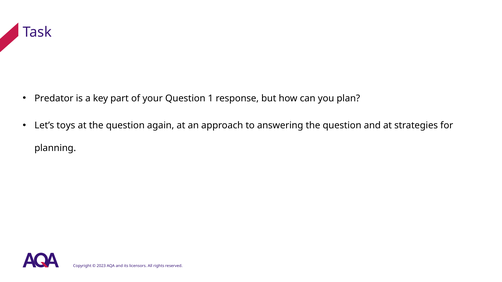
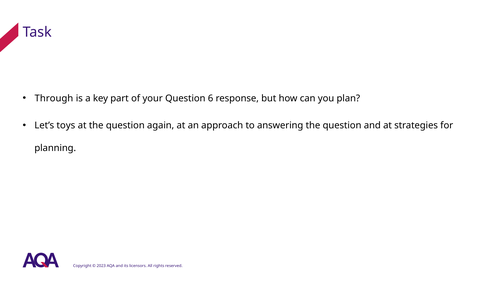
Predator: Predator -> Through
1: 1 -> 6
